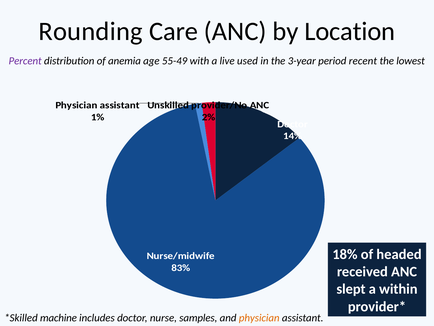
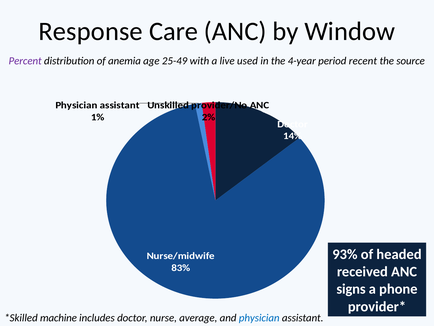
Rounding: Rounding -> Response
Location: Location -> Window
55-49: 55-49 -> 25-49
3-year: 3-year -> 4-year
lowest: lowest -> source
18%: 18% -> 93%
slept: slept -> signs
within: within -> phone
samples: samples -> average
physician at (259, 317) colour: orange -> blue
